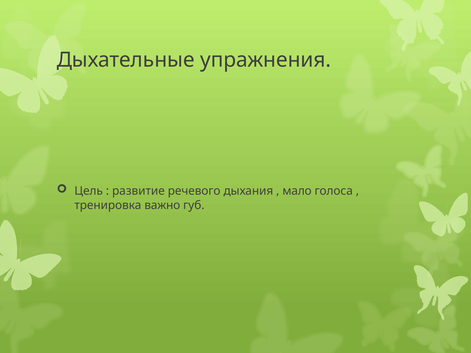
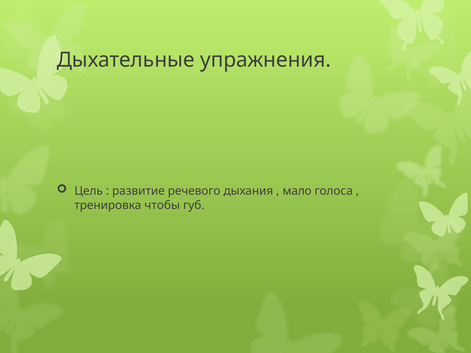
важно: важно -> чтобы
